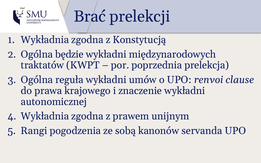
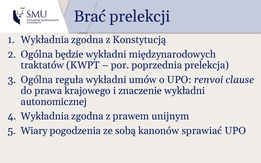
Rangi: Rangi -> Wiary
servanda: servanda -> sprawiać
